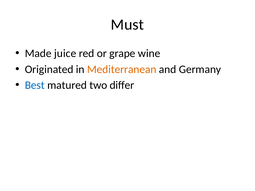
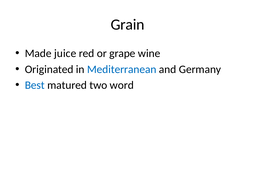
Must: Must -> Grain
Mediterranean colour: orange -> blue
differ: differ -> word
